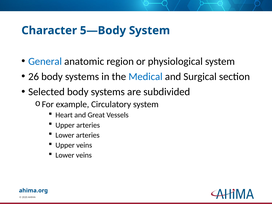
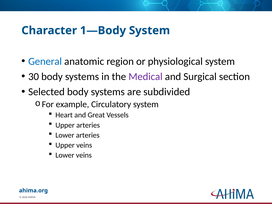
5—Body: 5—Body -> 1—Body
26: 26 -> 30
Medical colour: blue -> purple
